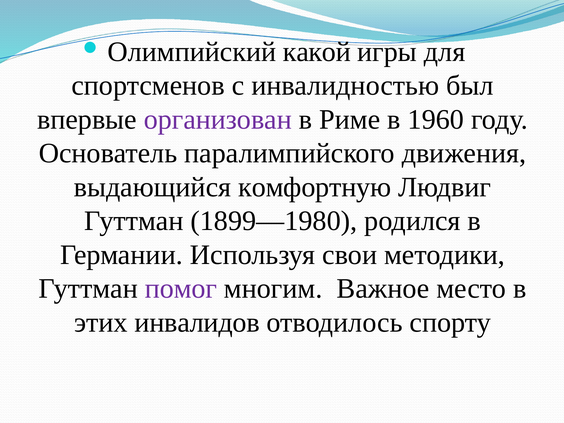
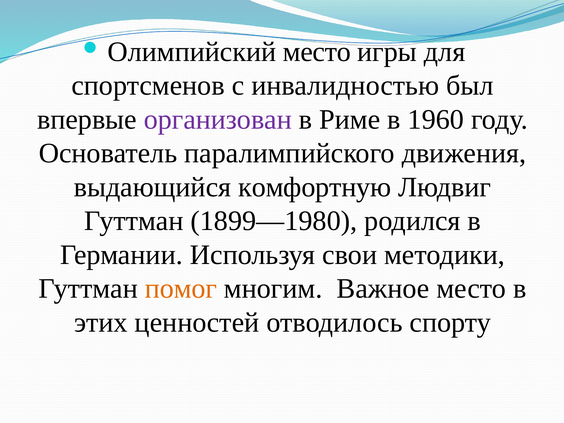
Олимпийский какой: какой -> место
помог colour: purple -> orange
инвалидов: инвалидов -> ценностей
